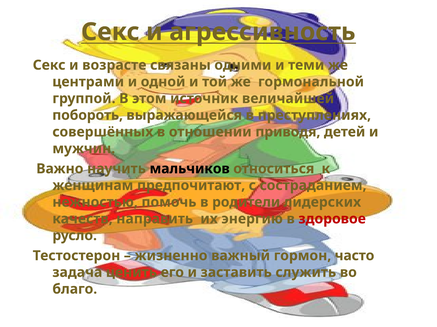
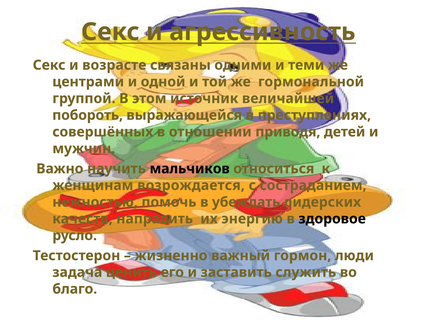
предпочитают: предпочитают -> возрождается
родители: родители -> убеждать
здоровое colour: red -> black
часто: часто -> люди
